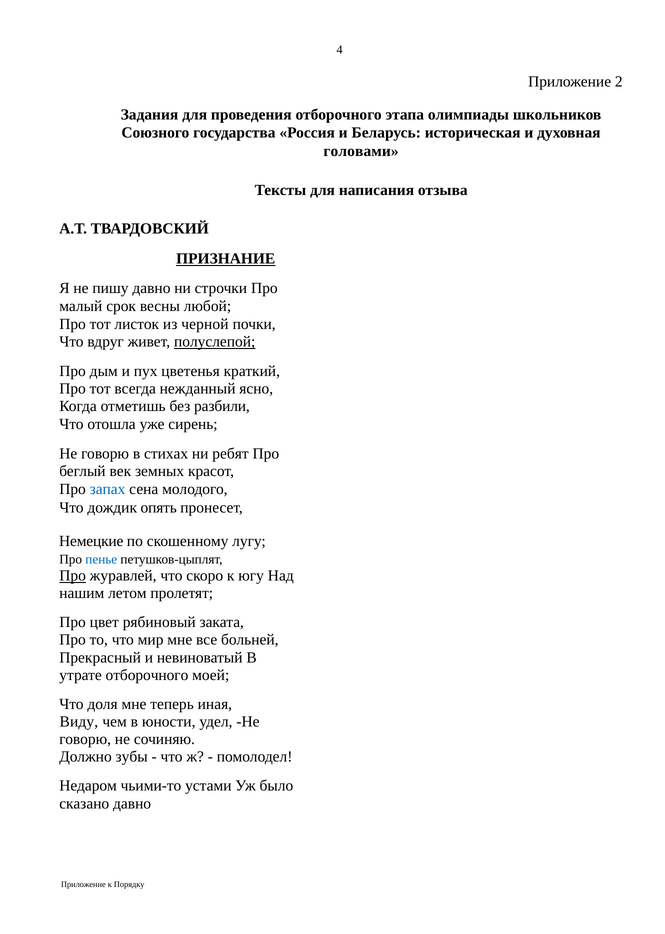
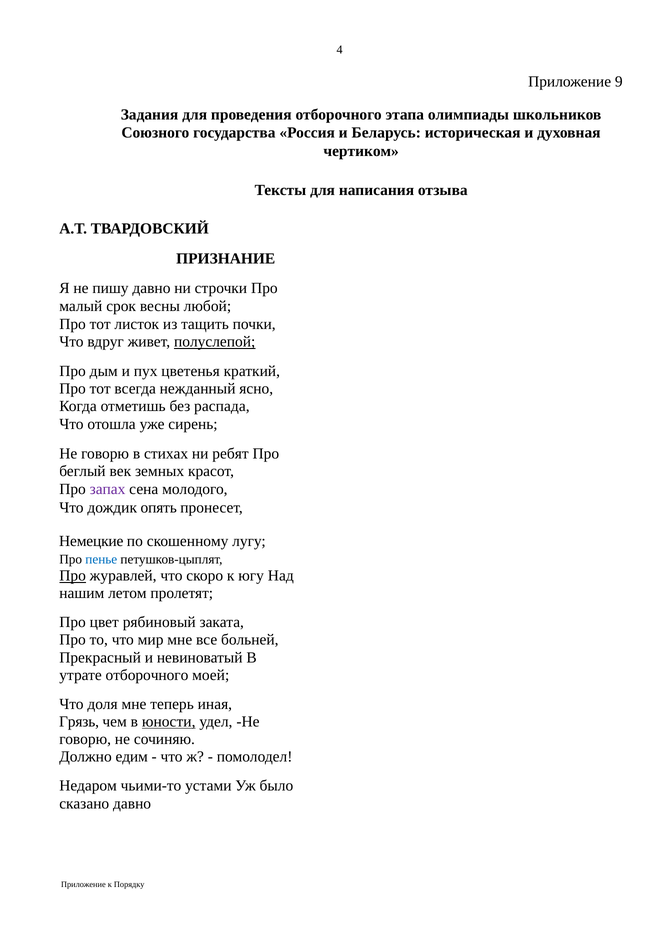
2: 2 -> 9
головами: головами -> чертиком
ПРИЗНАНИЕ underline: present -> none
черной: черной -> тащить
разбили: разбили -> распада
запах colour: blue -> purple
Виду: Виду -> Грязь
юности underline: none -> present
зубы: зубы -> едим
